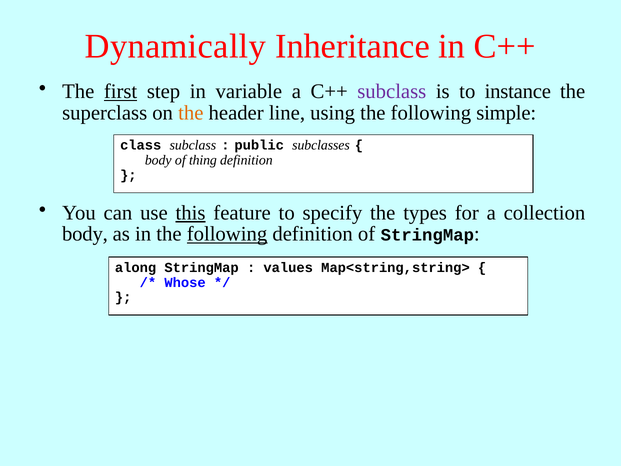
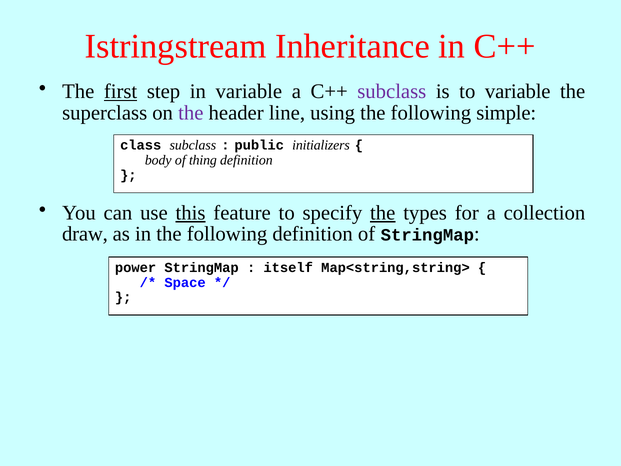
Dynamically: Dynamically -> Istringstream
to instance: instance -> variable
the at (191, 113) colour: orange -> purple
subclasses: subclasses -> initializers
the at (383, 213) underline: none -> present
body at (85, 234): body -> draw
following at (227, 234) underline: present -> none
along: along -> power
values: values -> itself
Whose: Whose -> Space
